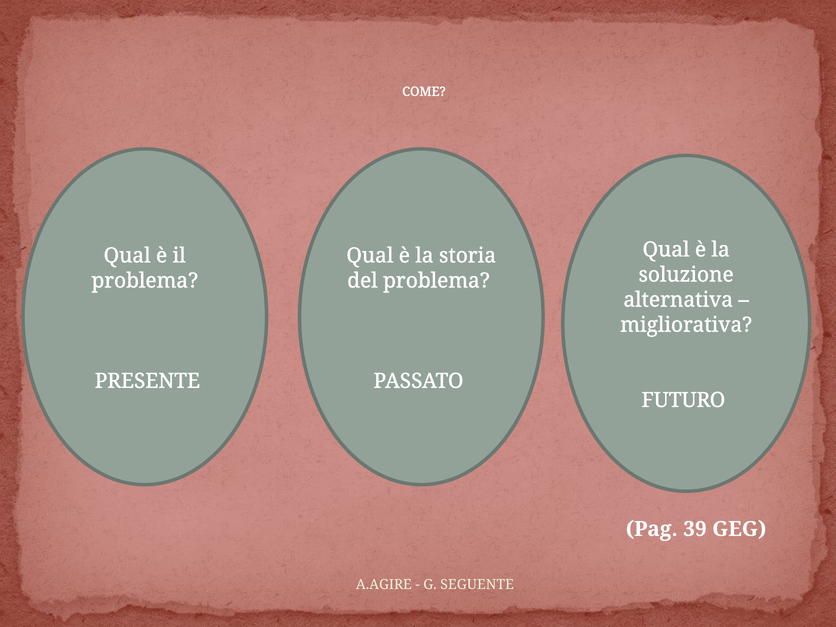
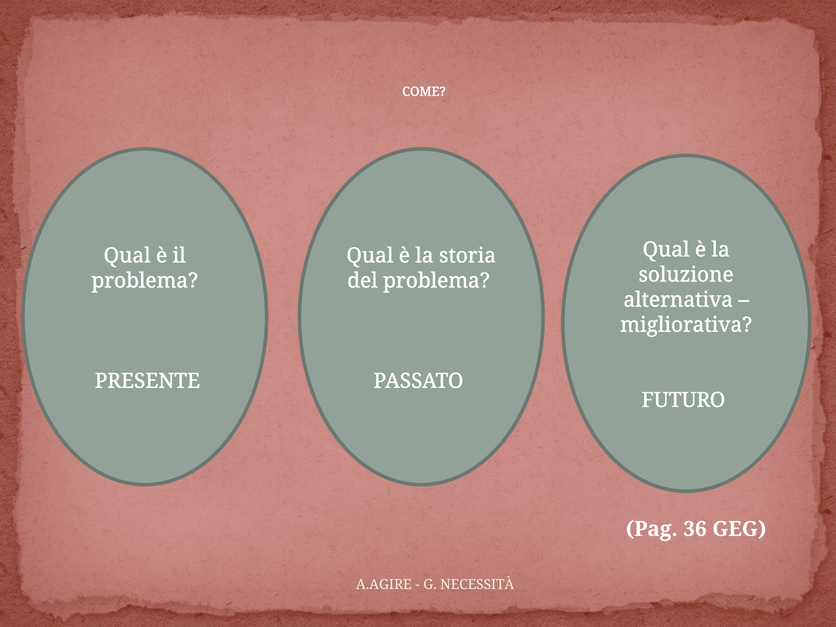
39: 39 -> 36
SEGUENTE: SEGUENTE -> NECESSITÀ
